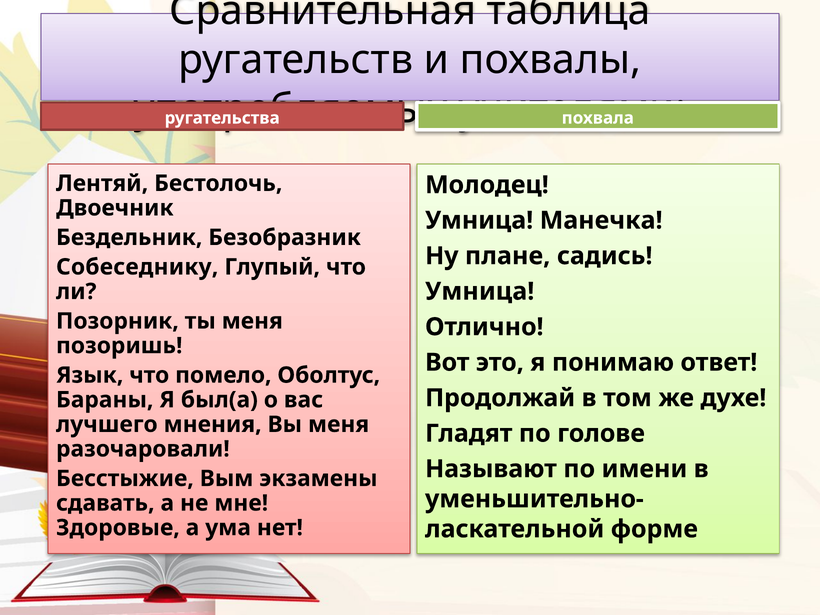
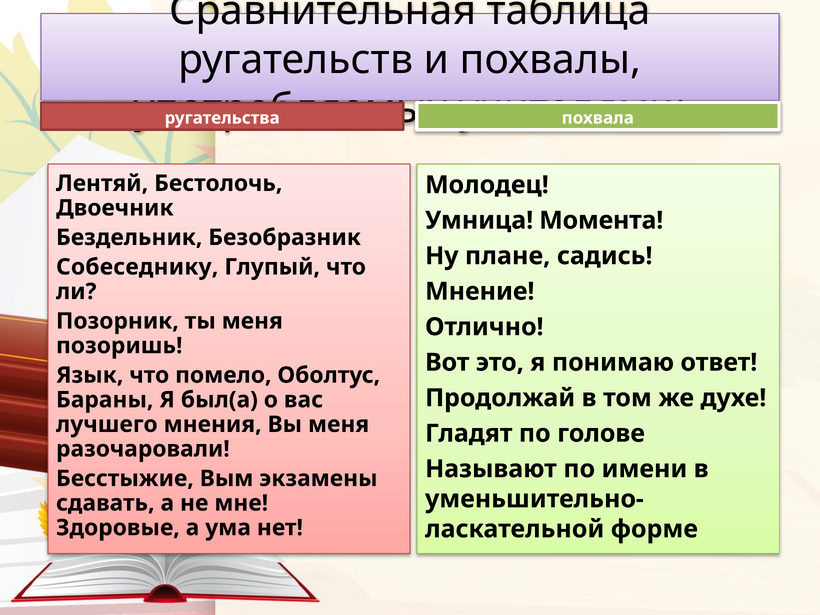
Манечка: Манечка -> Момента
Умница at (480, 291): Умница -> Мнение
